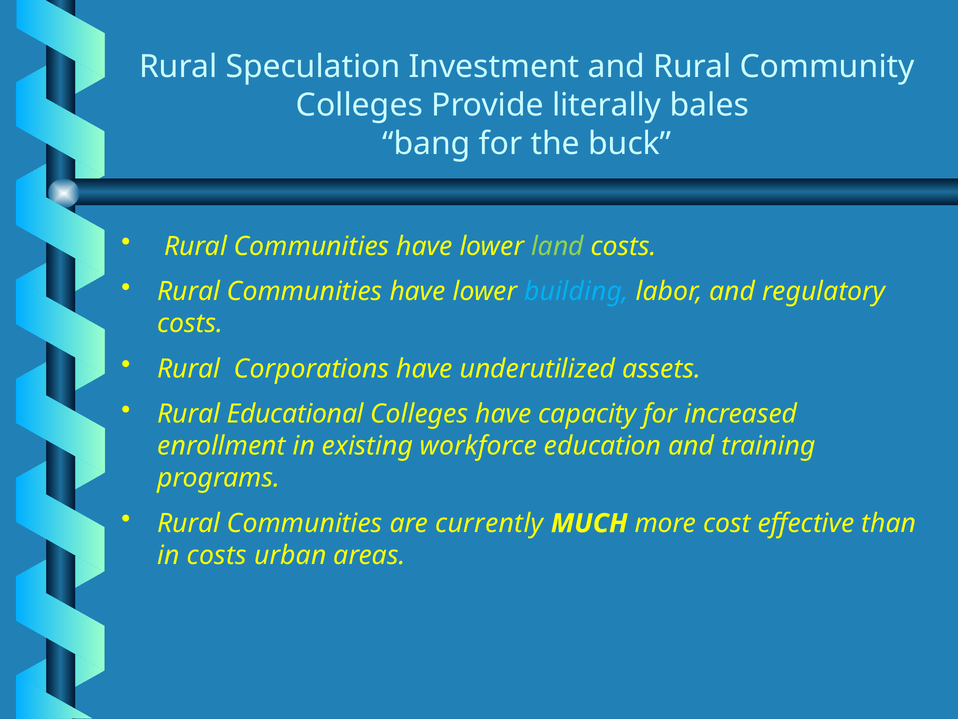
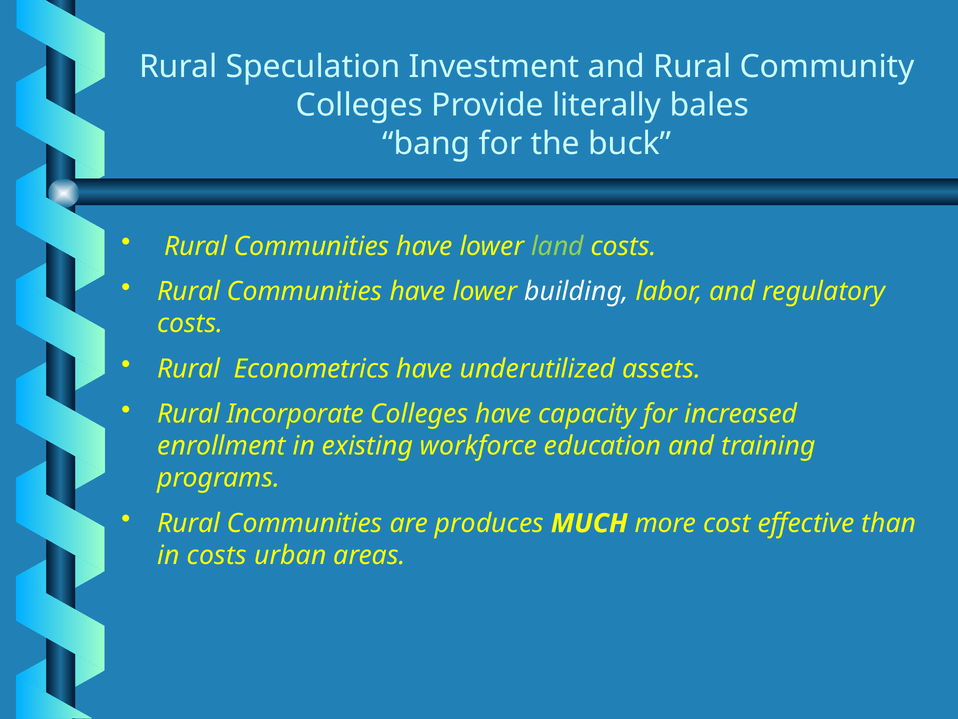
building colour: light blue -> white
Corporations: Corporations -> Econometrics
Educational: Educational -> Incorporate
currently: currently -> produces
